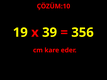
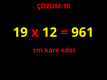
39: 39 -> 12
356: 356 -> 961
